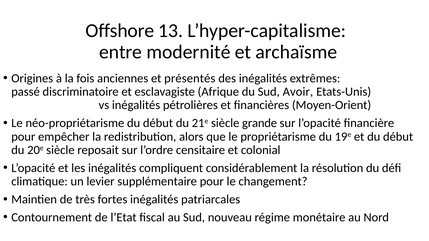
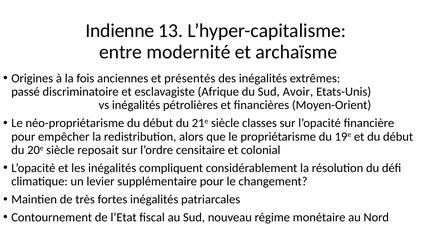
Offshore: Offshore -> Indienne
grande: grande -> classes
